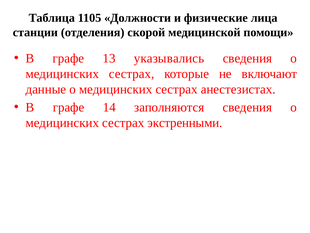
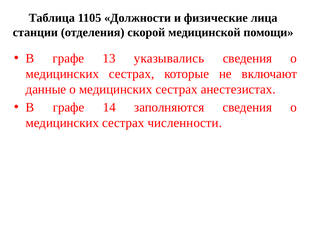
экстренными: экстренными -> численности
